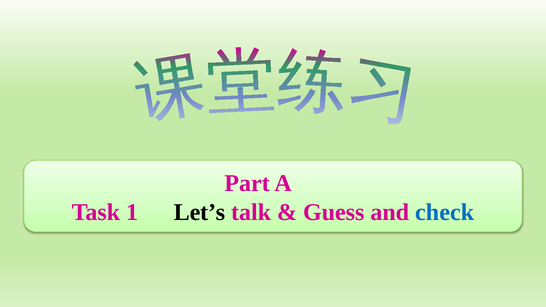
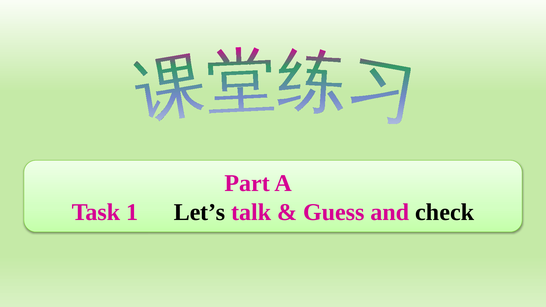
check colour: blue -> black
